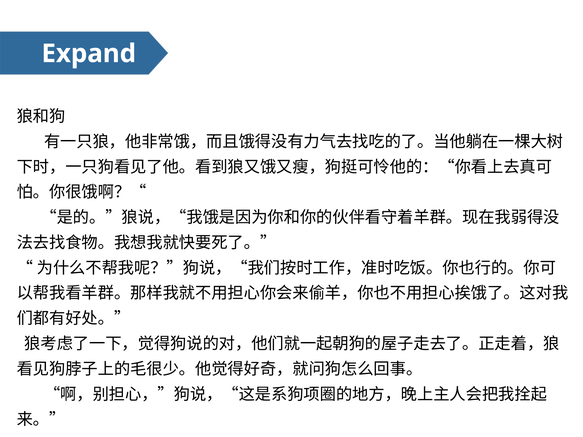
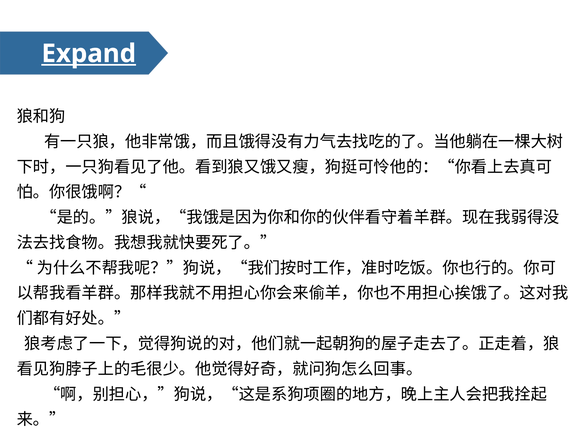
Expand underline: none -> present
